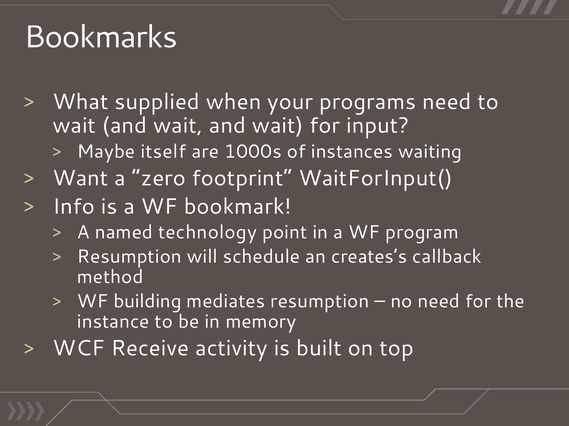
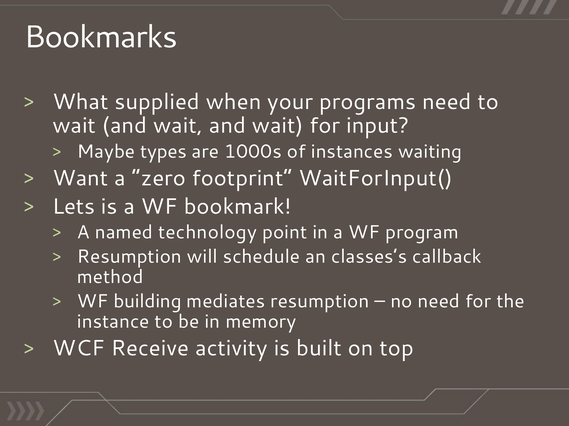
itself: itself -> types
Info: Info -> Lets
creates’s: creates’s -> classes’s
